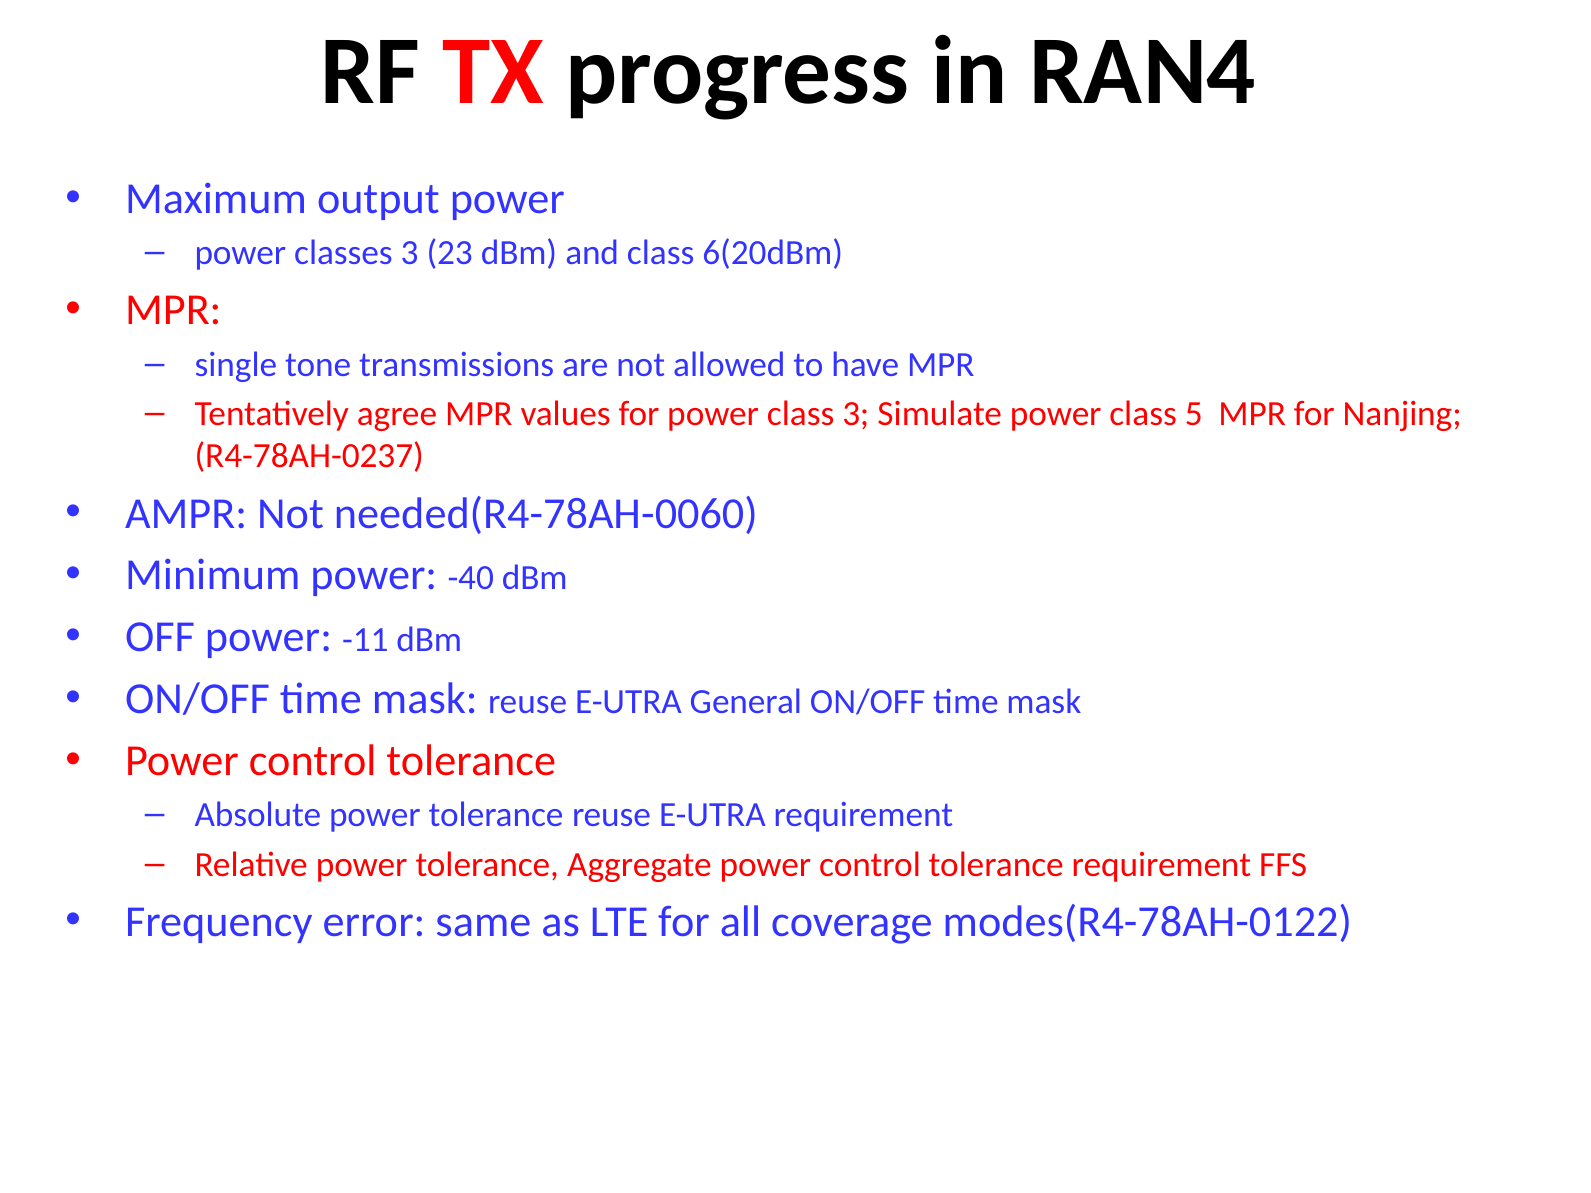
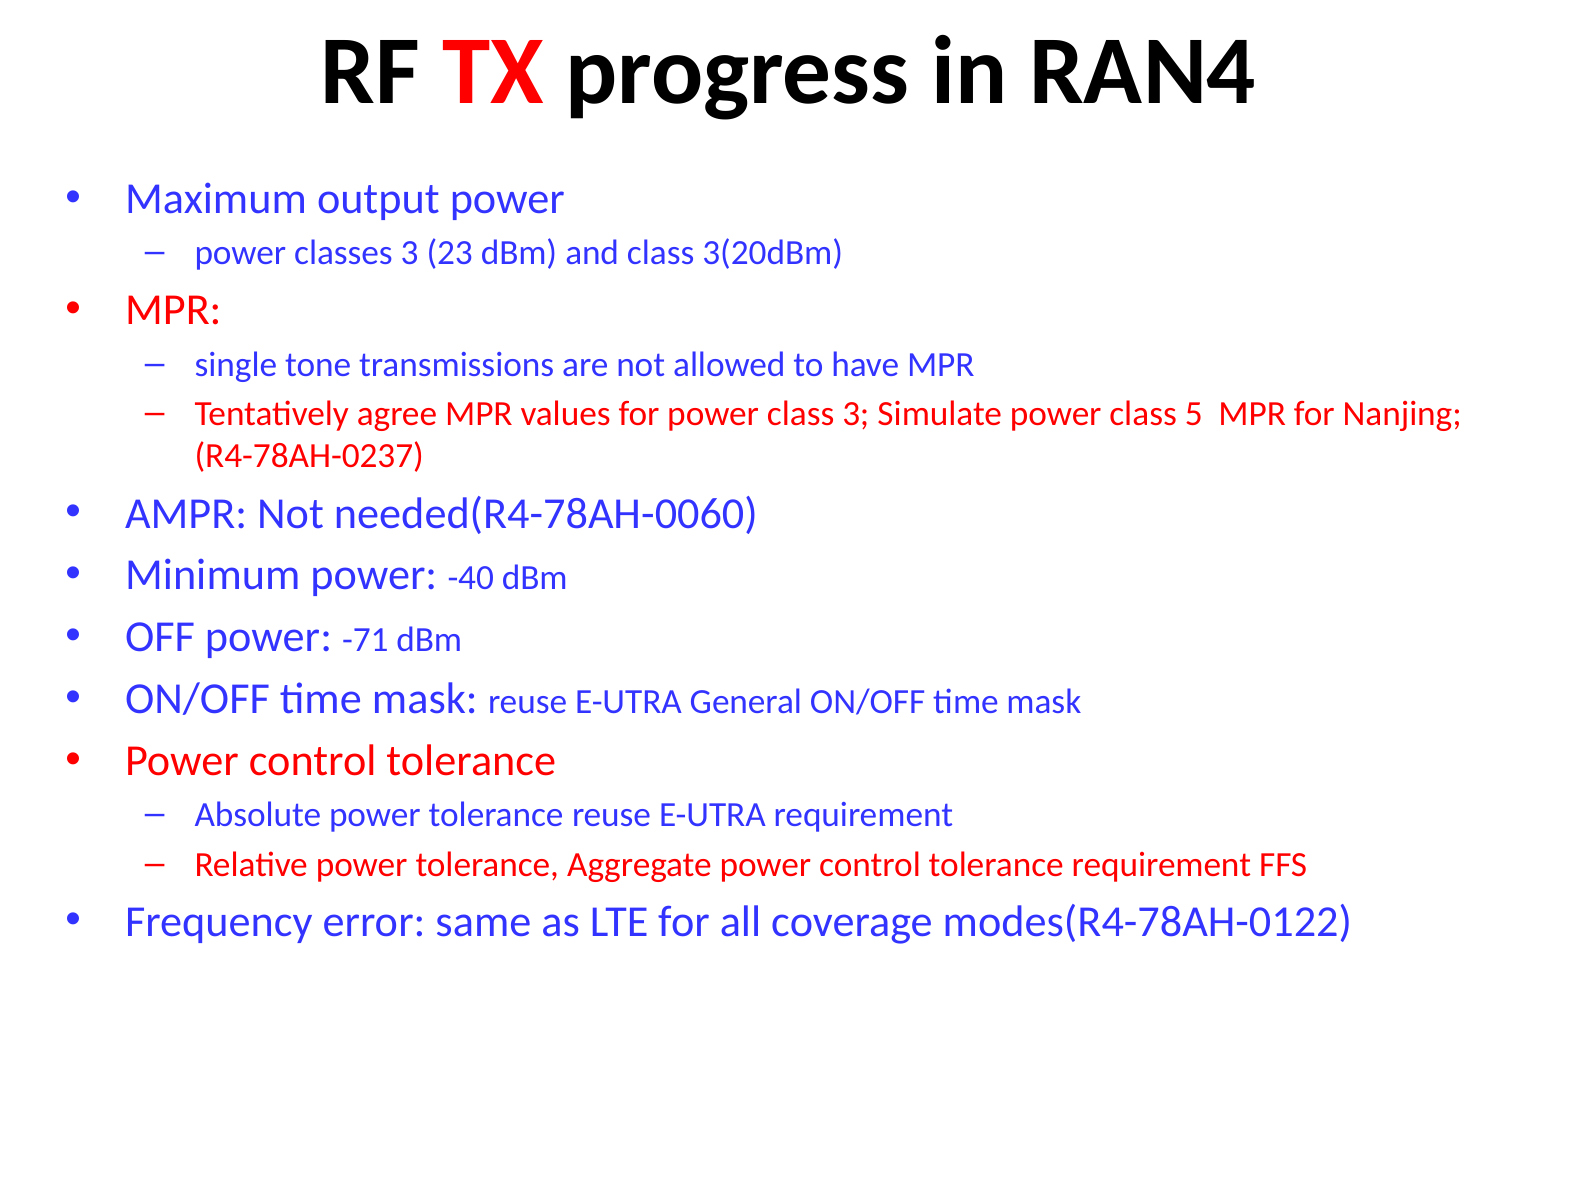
6(20dBm: 6(20dBm -> 3(20dBm
-11: -11 -> -71
